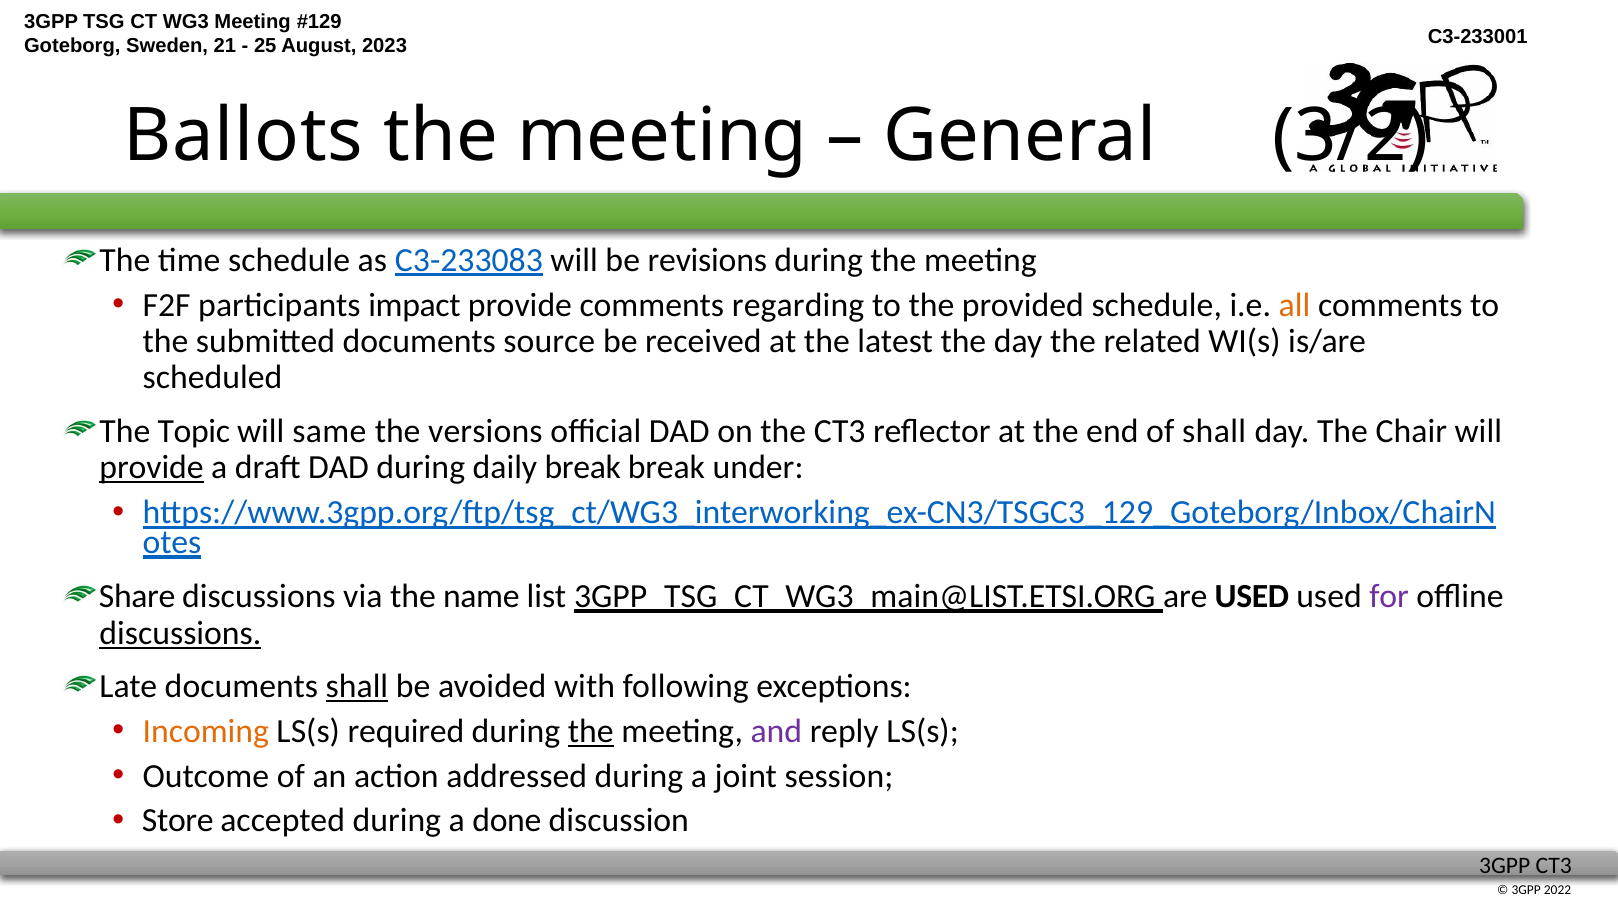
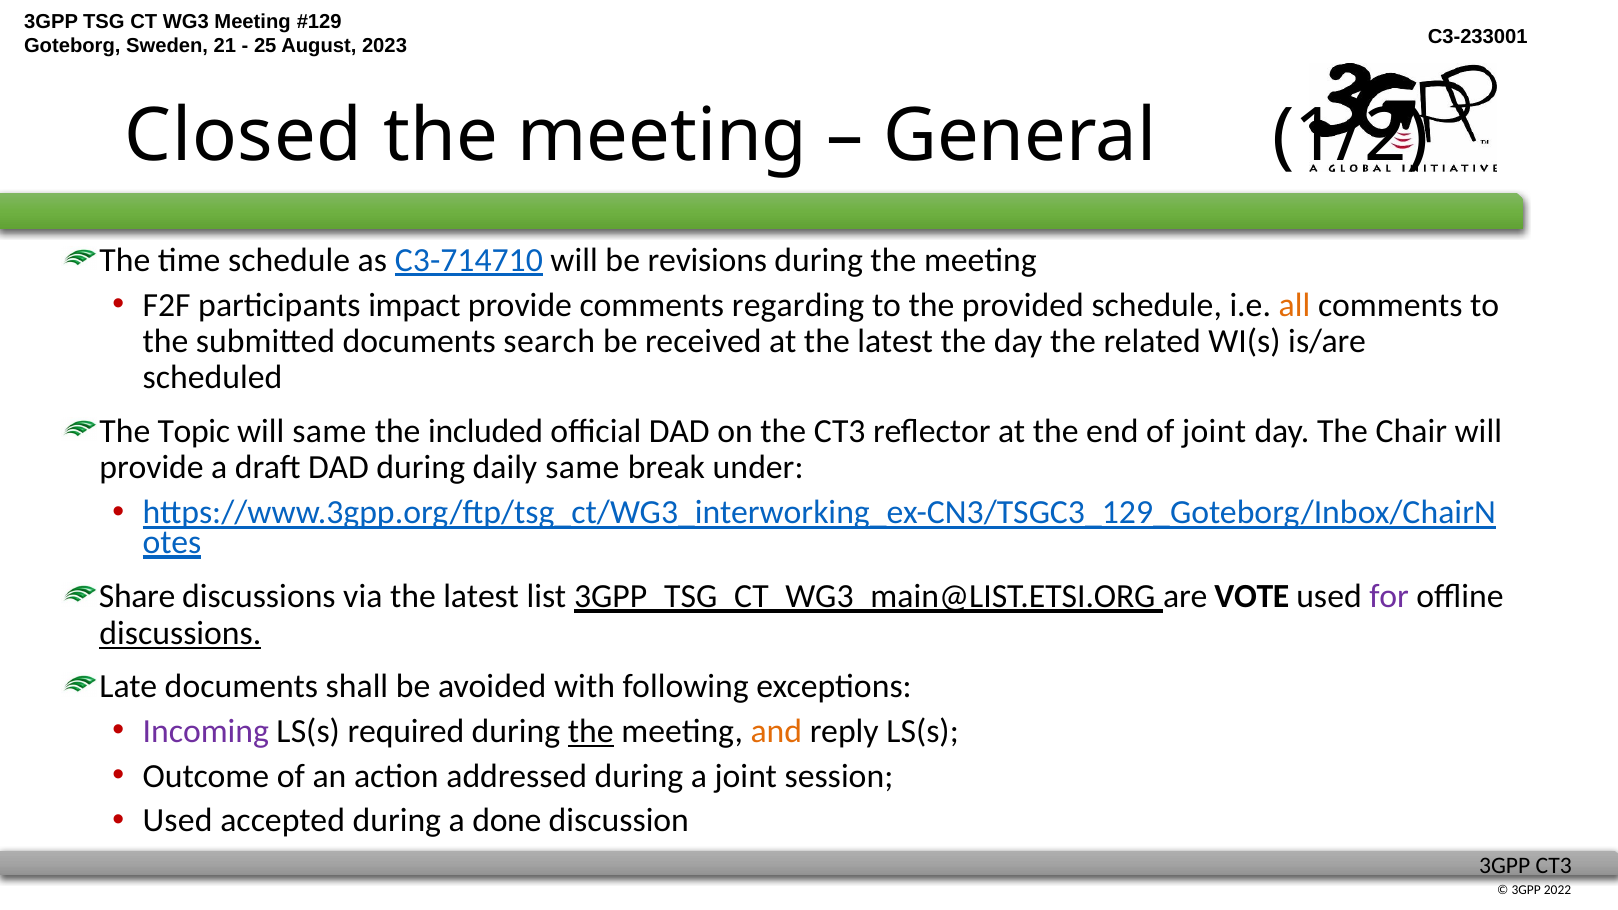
Ballots: Ballots -> Closed
3/2: 3/2 -> 1/2
C3-233083: C3-233083 -> C3-714710
source: source -> search
versions: versions -> included
of shall: shall -> joint
provide at (152, 467) underline: present -> none
daily break: break -> same
via the name: name -> latest
are USED: USED -> VOTE
shall at (357, 686) underline: present -> none
Incoming colour: orange -> purple
and colour: purple -> orange
Store at (178, 821): Store -> Used
